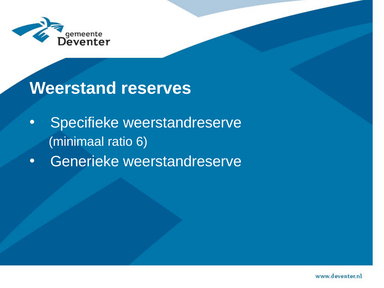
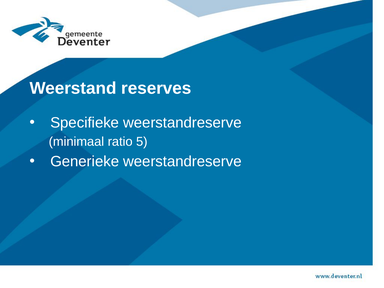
6: 6 -> 5
